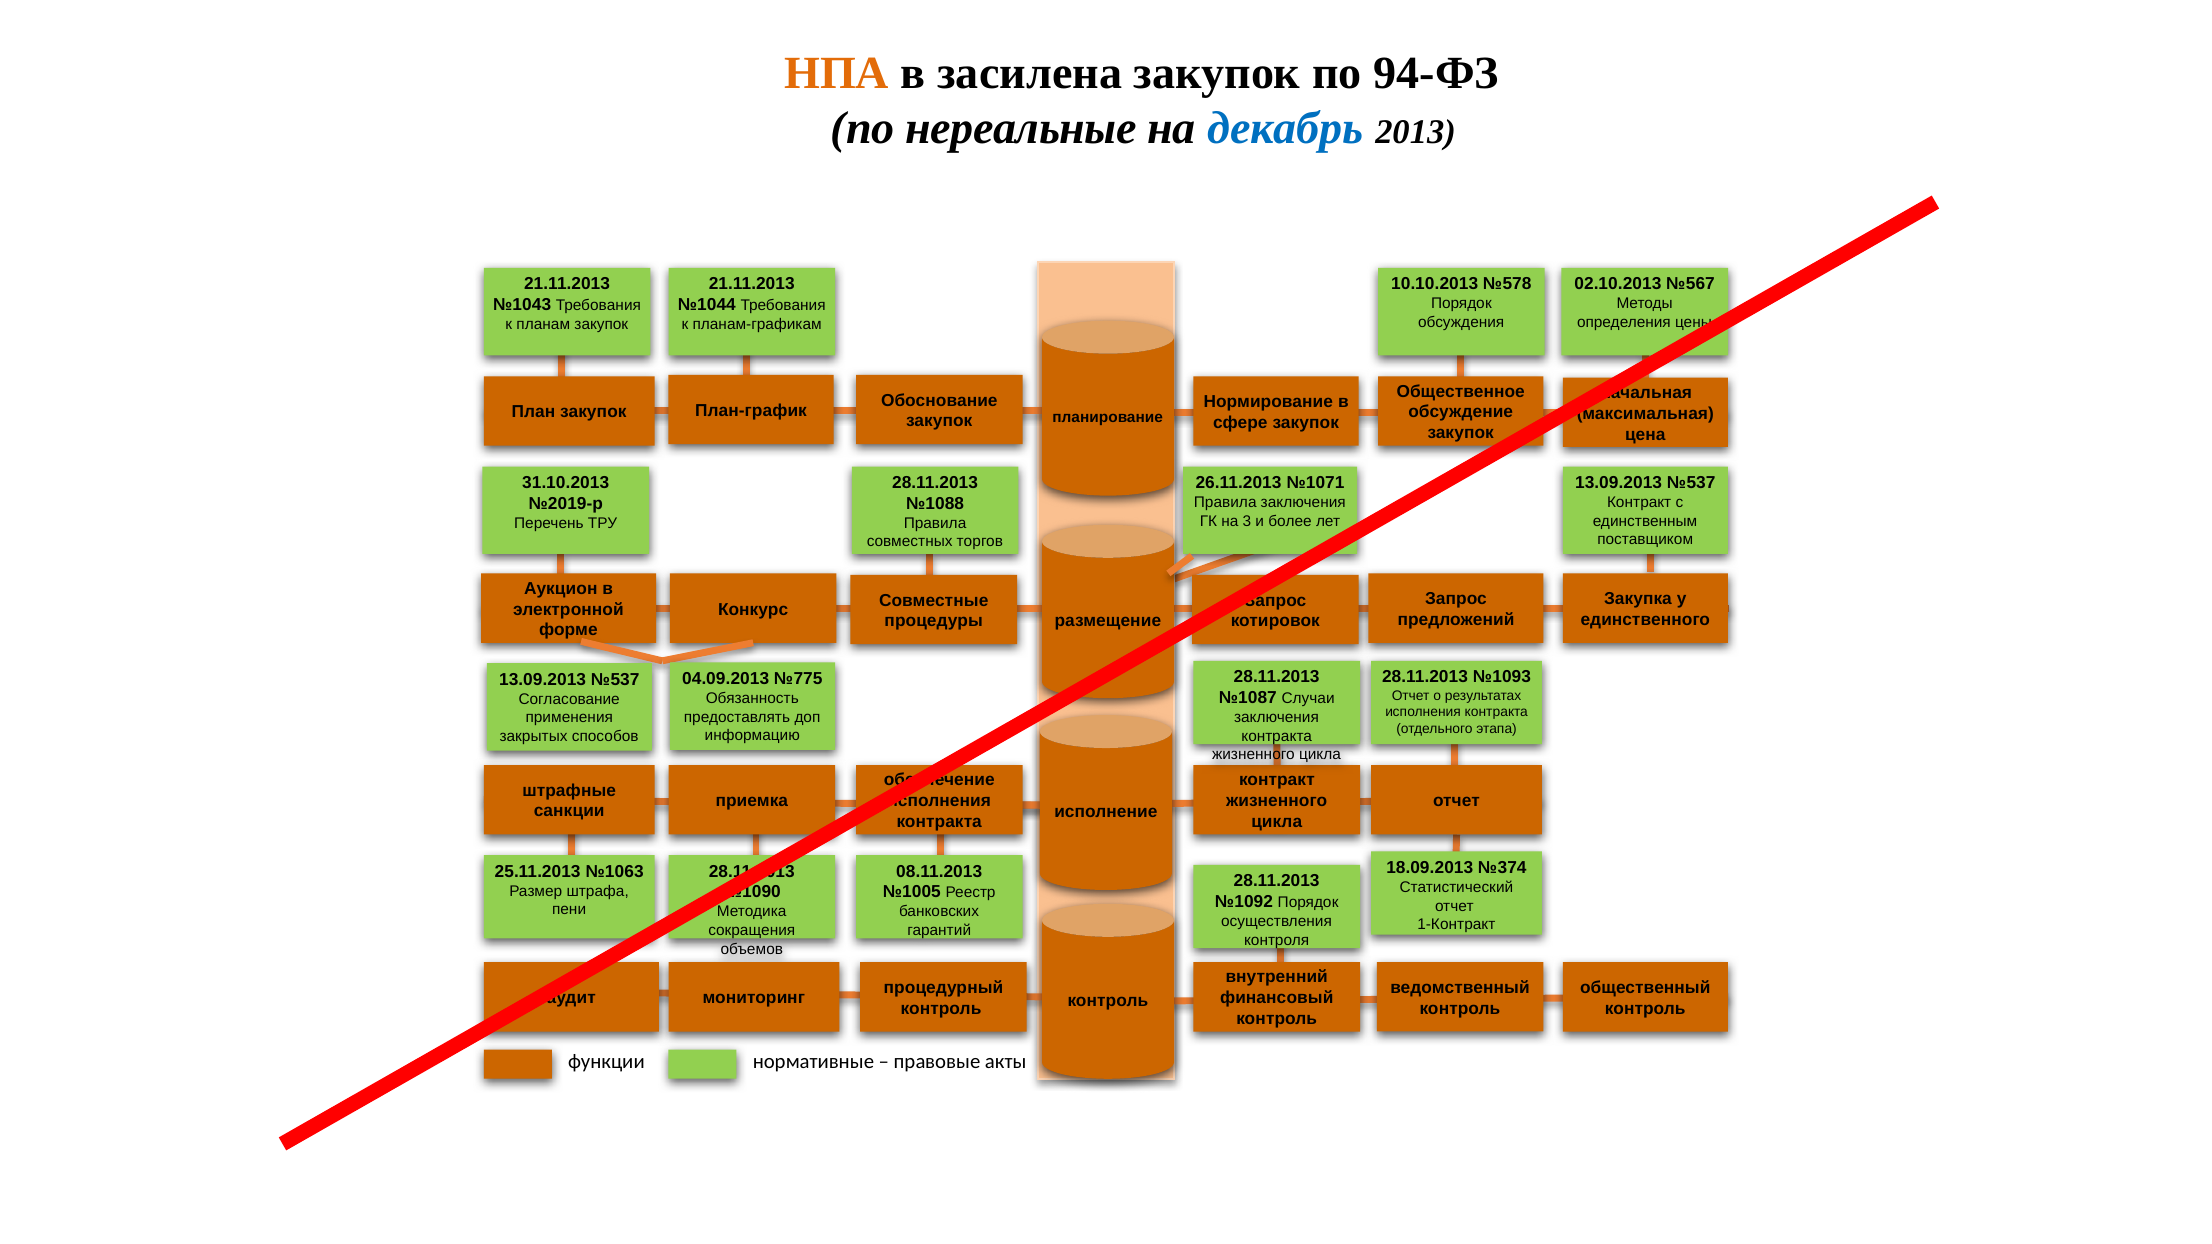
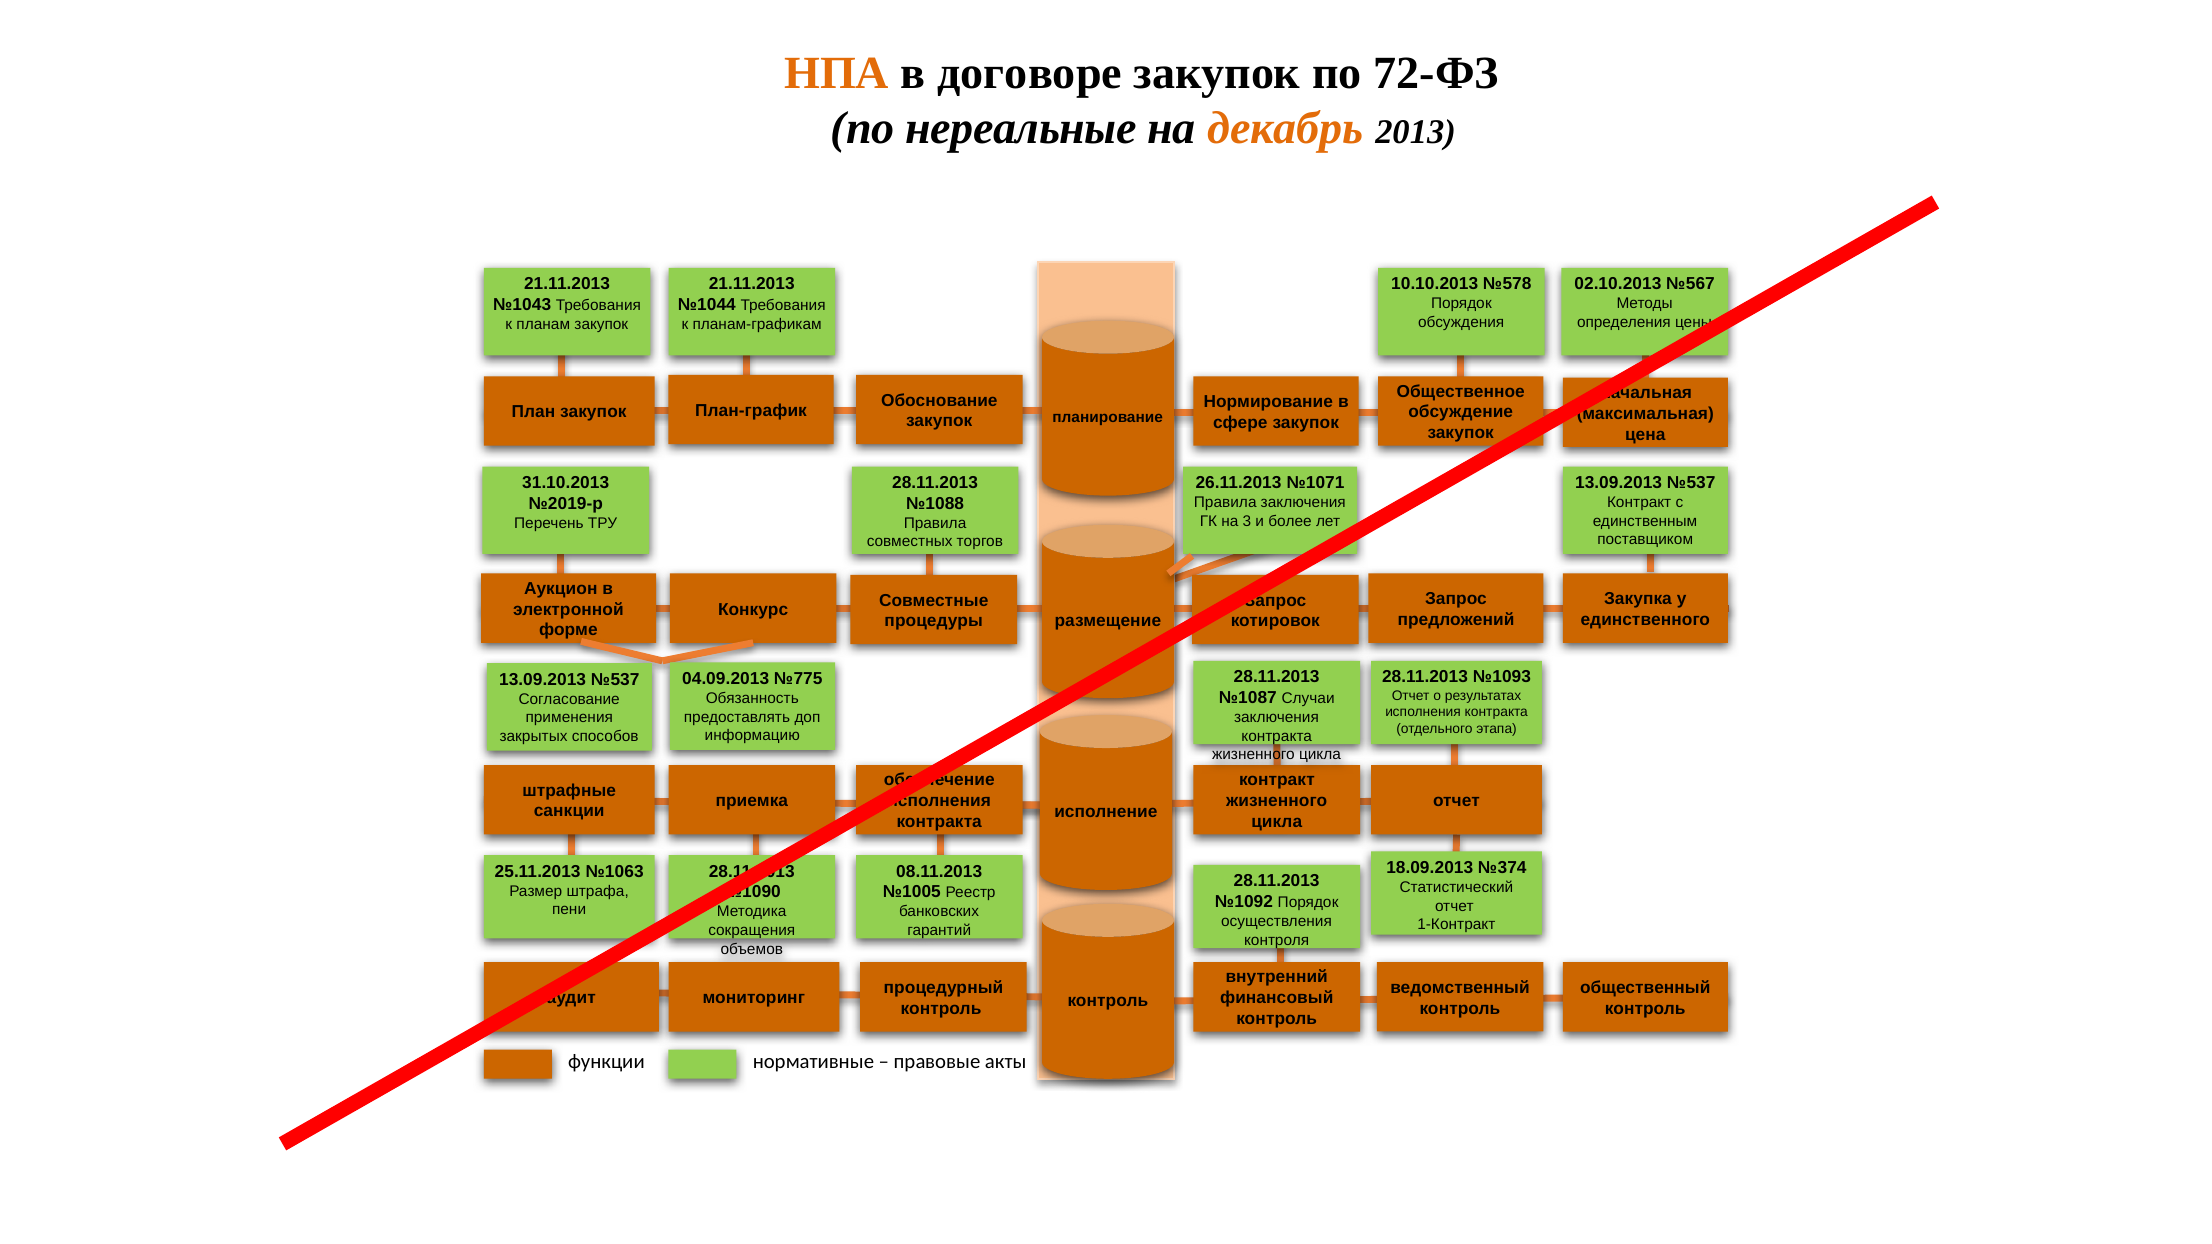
засилена: засилена -> договоре
94-ФЗ: 94-ФЗ -> 72-ФЗ
декабрь colour: blue -> orange
